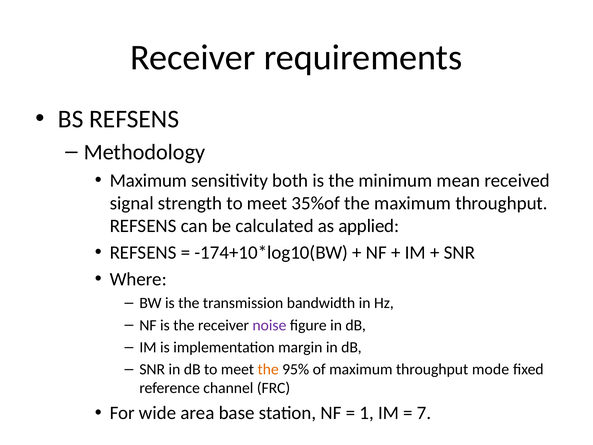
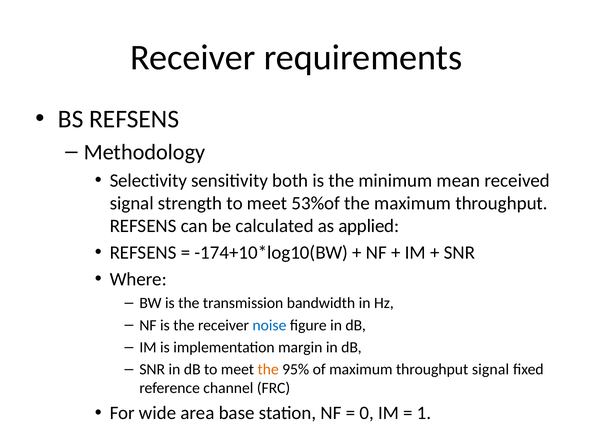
Maximum at (148, 180): Maximum -> Selectivity
35%of: 35%of -> 53%of
noise colour: purple -> blue
throughput mode: mode -> signal
1: 1 -> 0
7: 7 -> 1
